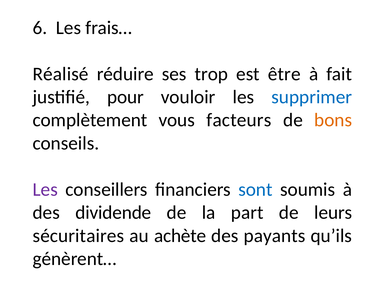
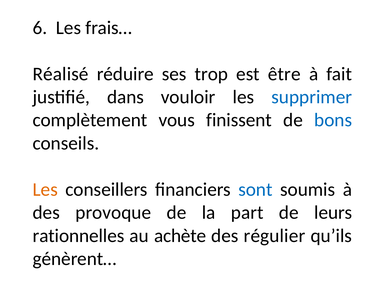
pour: pour -> dans
facteurs: facteurs -> finissent
bons colour: orange -> blue
Les at (45, 189) colour: purple -> orange
dividende: dividende -> provoque
sécuritaires: sécuritaires -> rationnelles
payants: payants -> régulier
